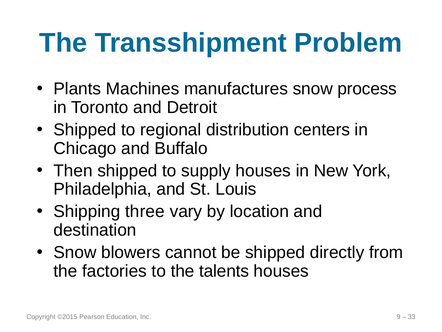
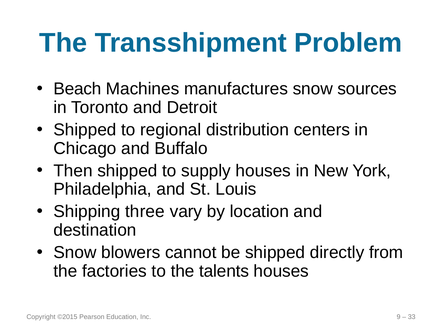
Plants: Plants -> Beach
process: process -> sources
